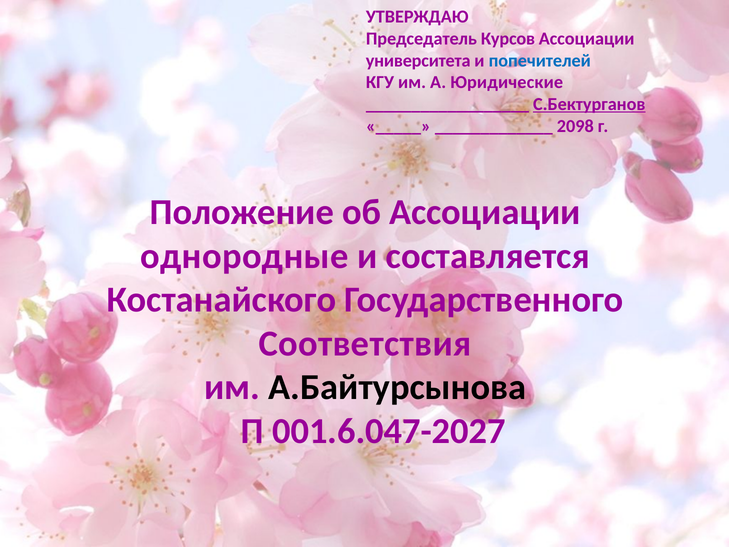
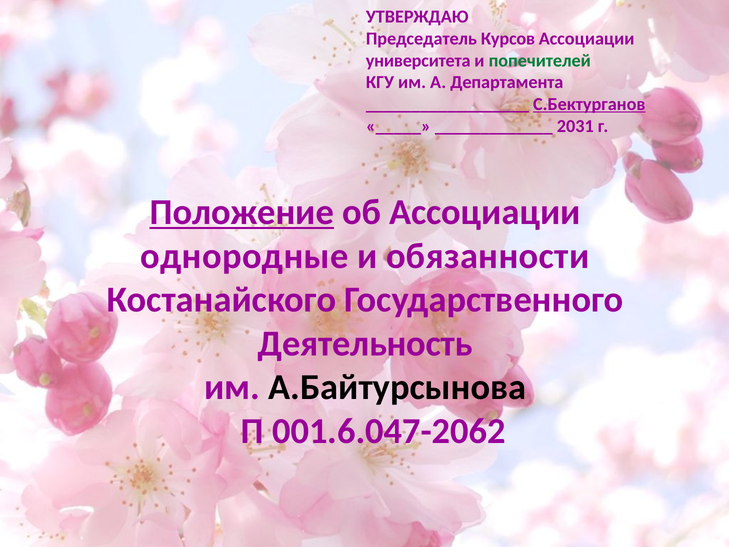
попечителей colour: blue -> green
Юридические: Юридические -> Департамента
2098: 2098 -> 2031
Положение underline: none -> present
составляется: составляется -> обязанности
Соответствия: Соответствия -> Деятельность
001.6.047-2027: 001.6.047-2027 -> 001.6.047-2062
